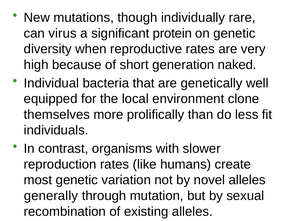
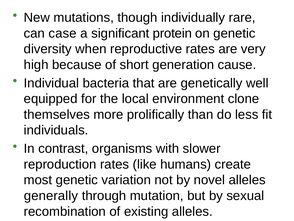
virus: virus -> case
naked: naked -> cause
